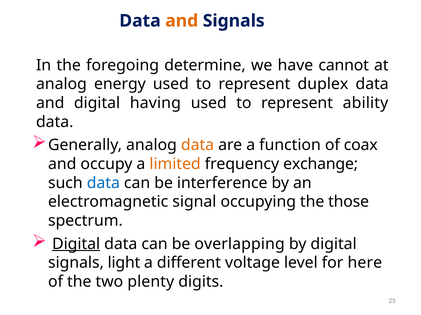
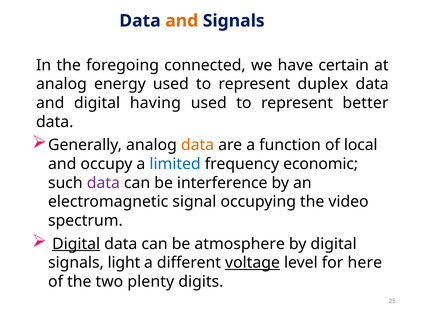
determine: determine -> connected
cannot: cannot -> certain
ability: ability -> better
coax: coax -> local
limited colour: orange -> blue
exchange: exchange -> economic
data at (103, 183) colour: blue -> purple
those: those -> video
overlapping: overlapping -> atmosphere
voltage underline: none -> present
